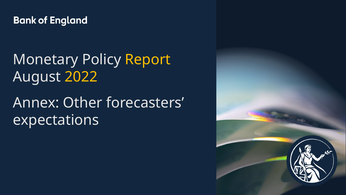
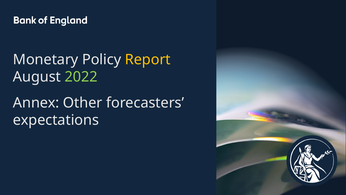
2022 colour: yellow -> light green
